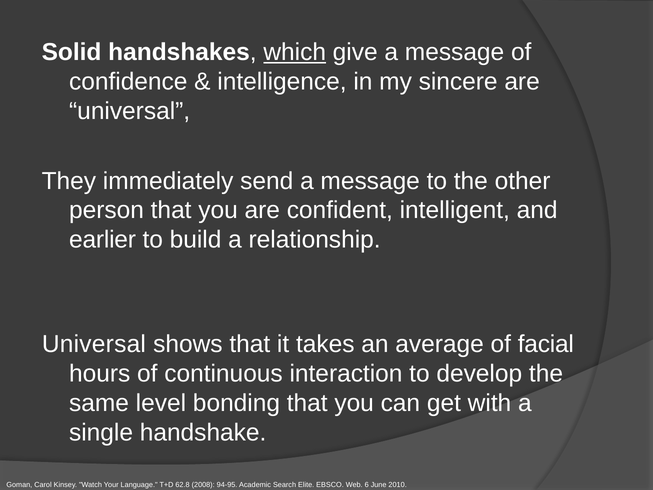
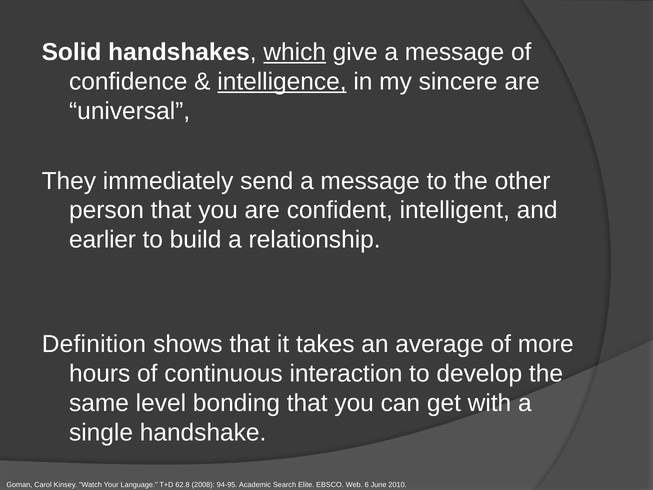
intelligence underline: none -> present
Universal at (94, 344): Universal -> Definition
facial: facial -> more
